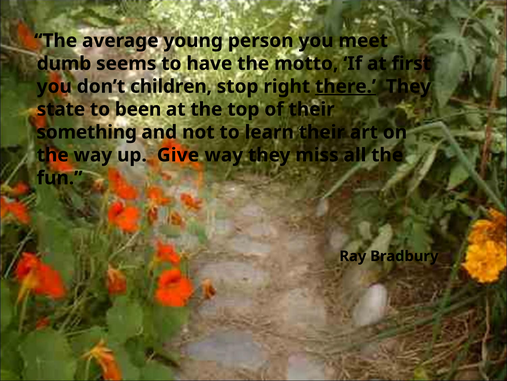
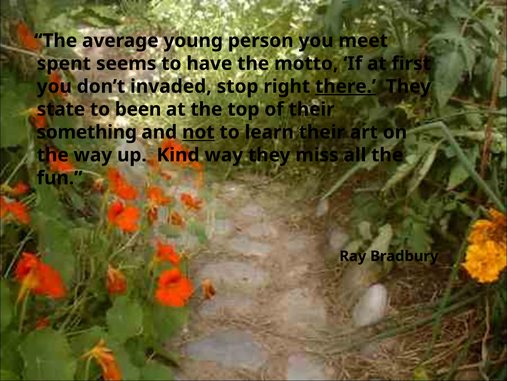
dumb: dumb -> spent
children: children -> invaded
not underline: none -> present
Give: Give -> Kind
